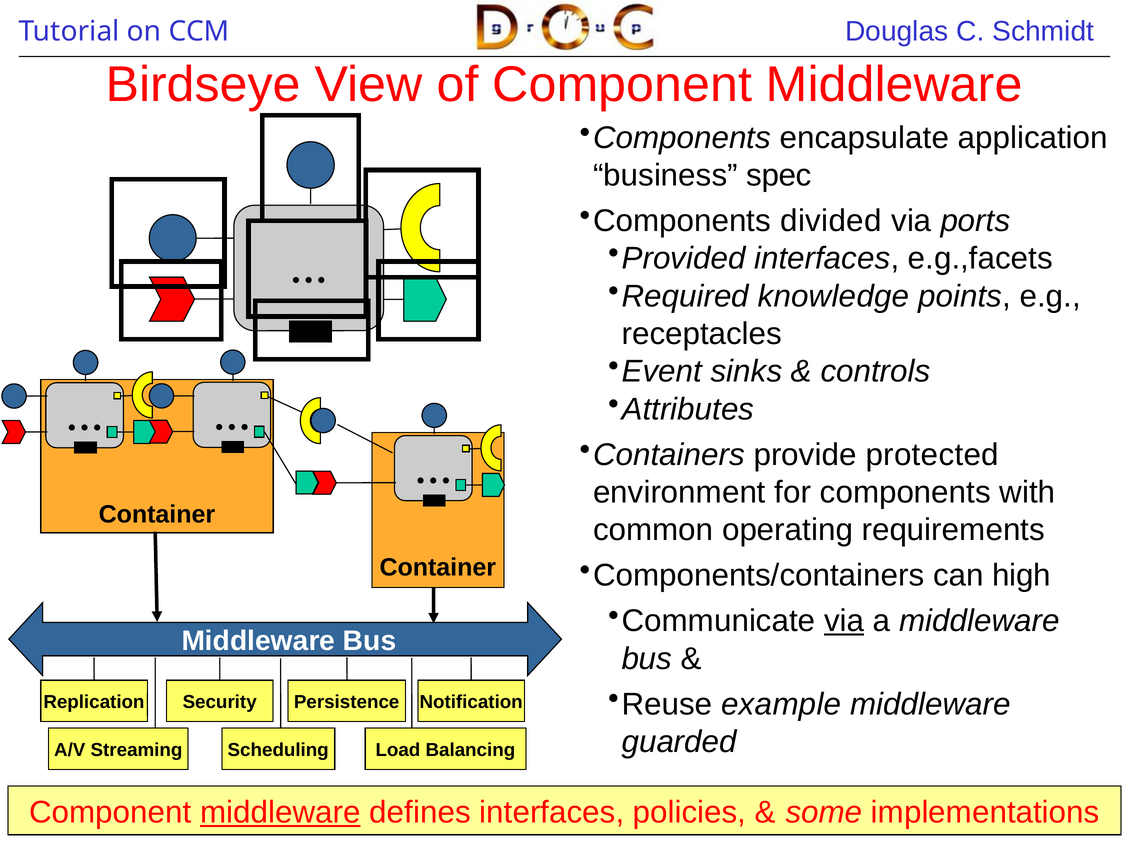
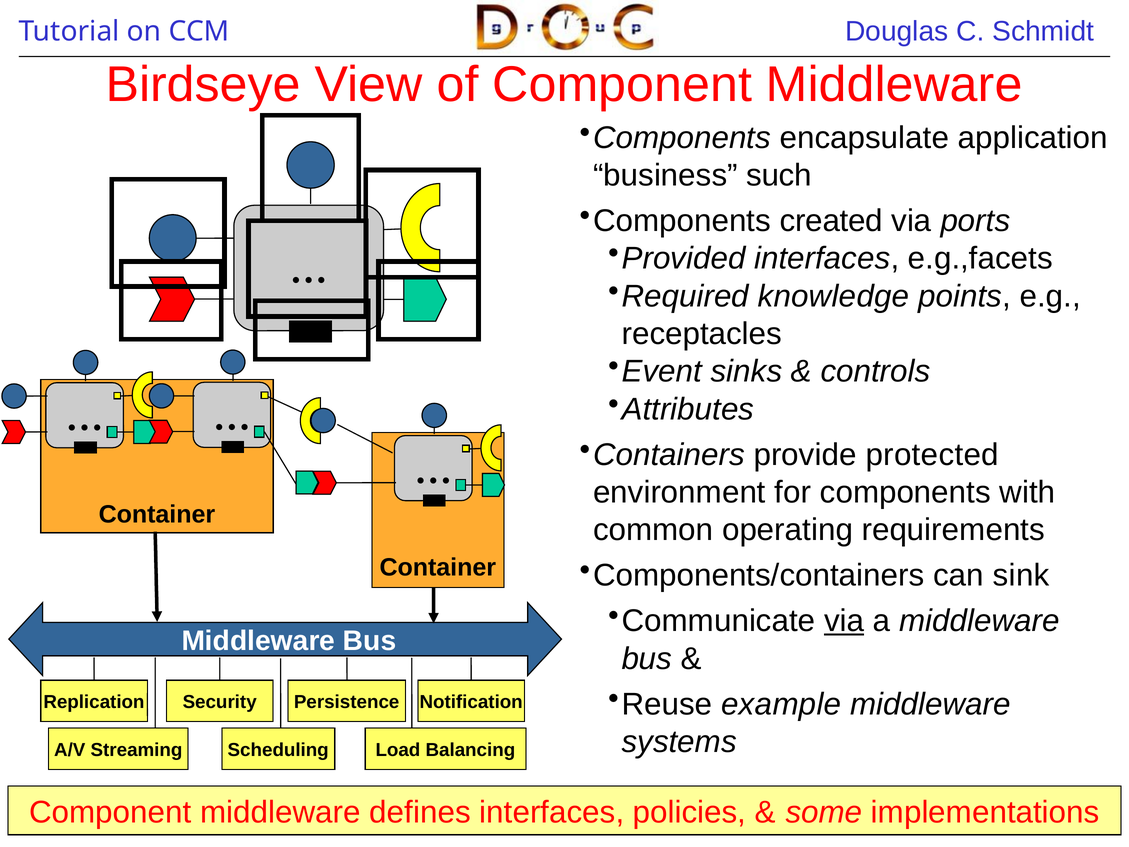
spec: spec -> such
divided: divided -> created
high: high -> sink
guarded: guarded -> systems
middleware at (280, 812) underline: present -> none
